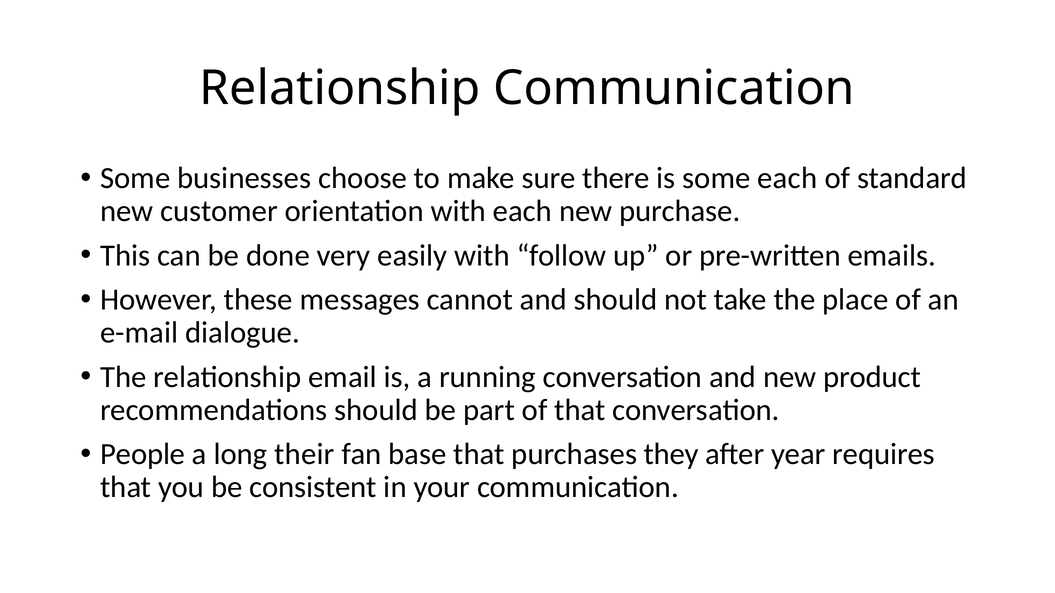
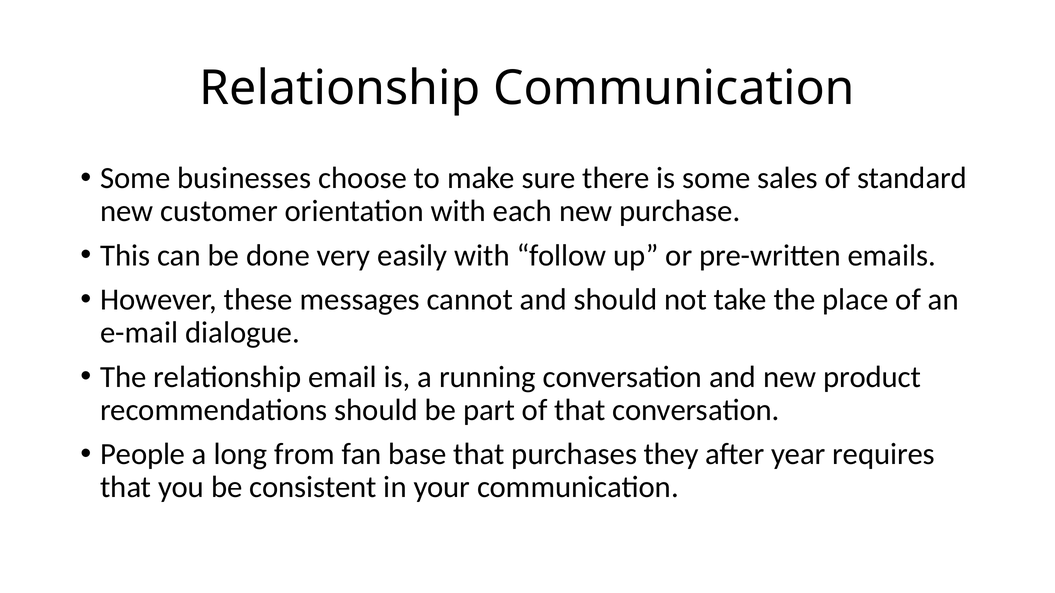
some each: each -> sales
their: their -> from
